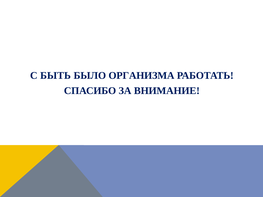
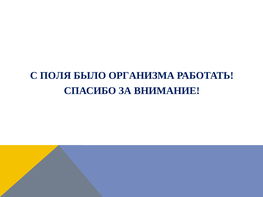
БЫТЬ: БЫТЬ -> ПОЛЯ
